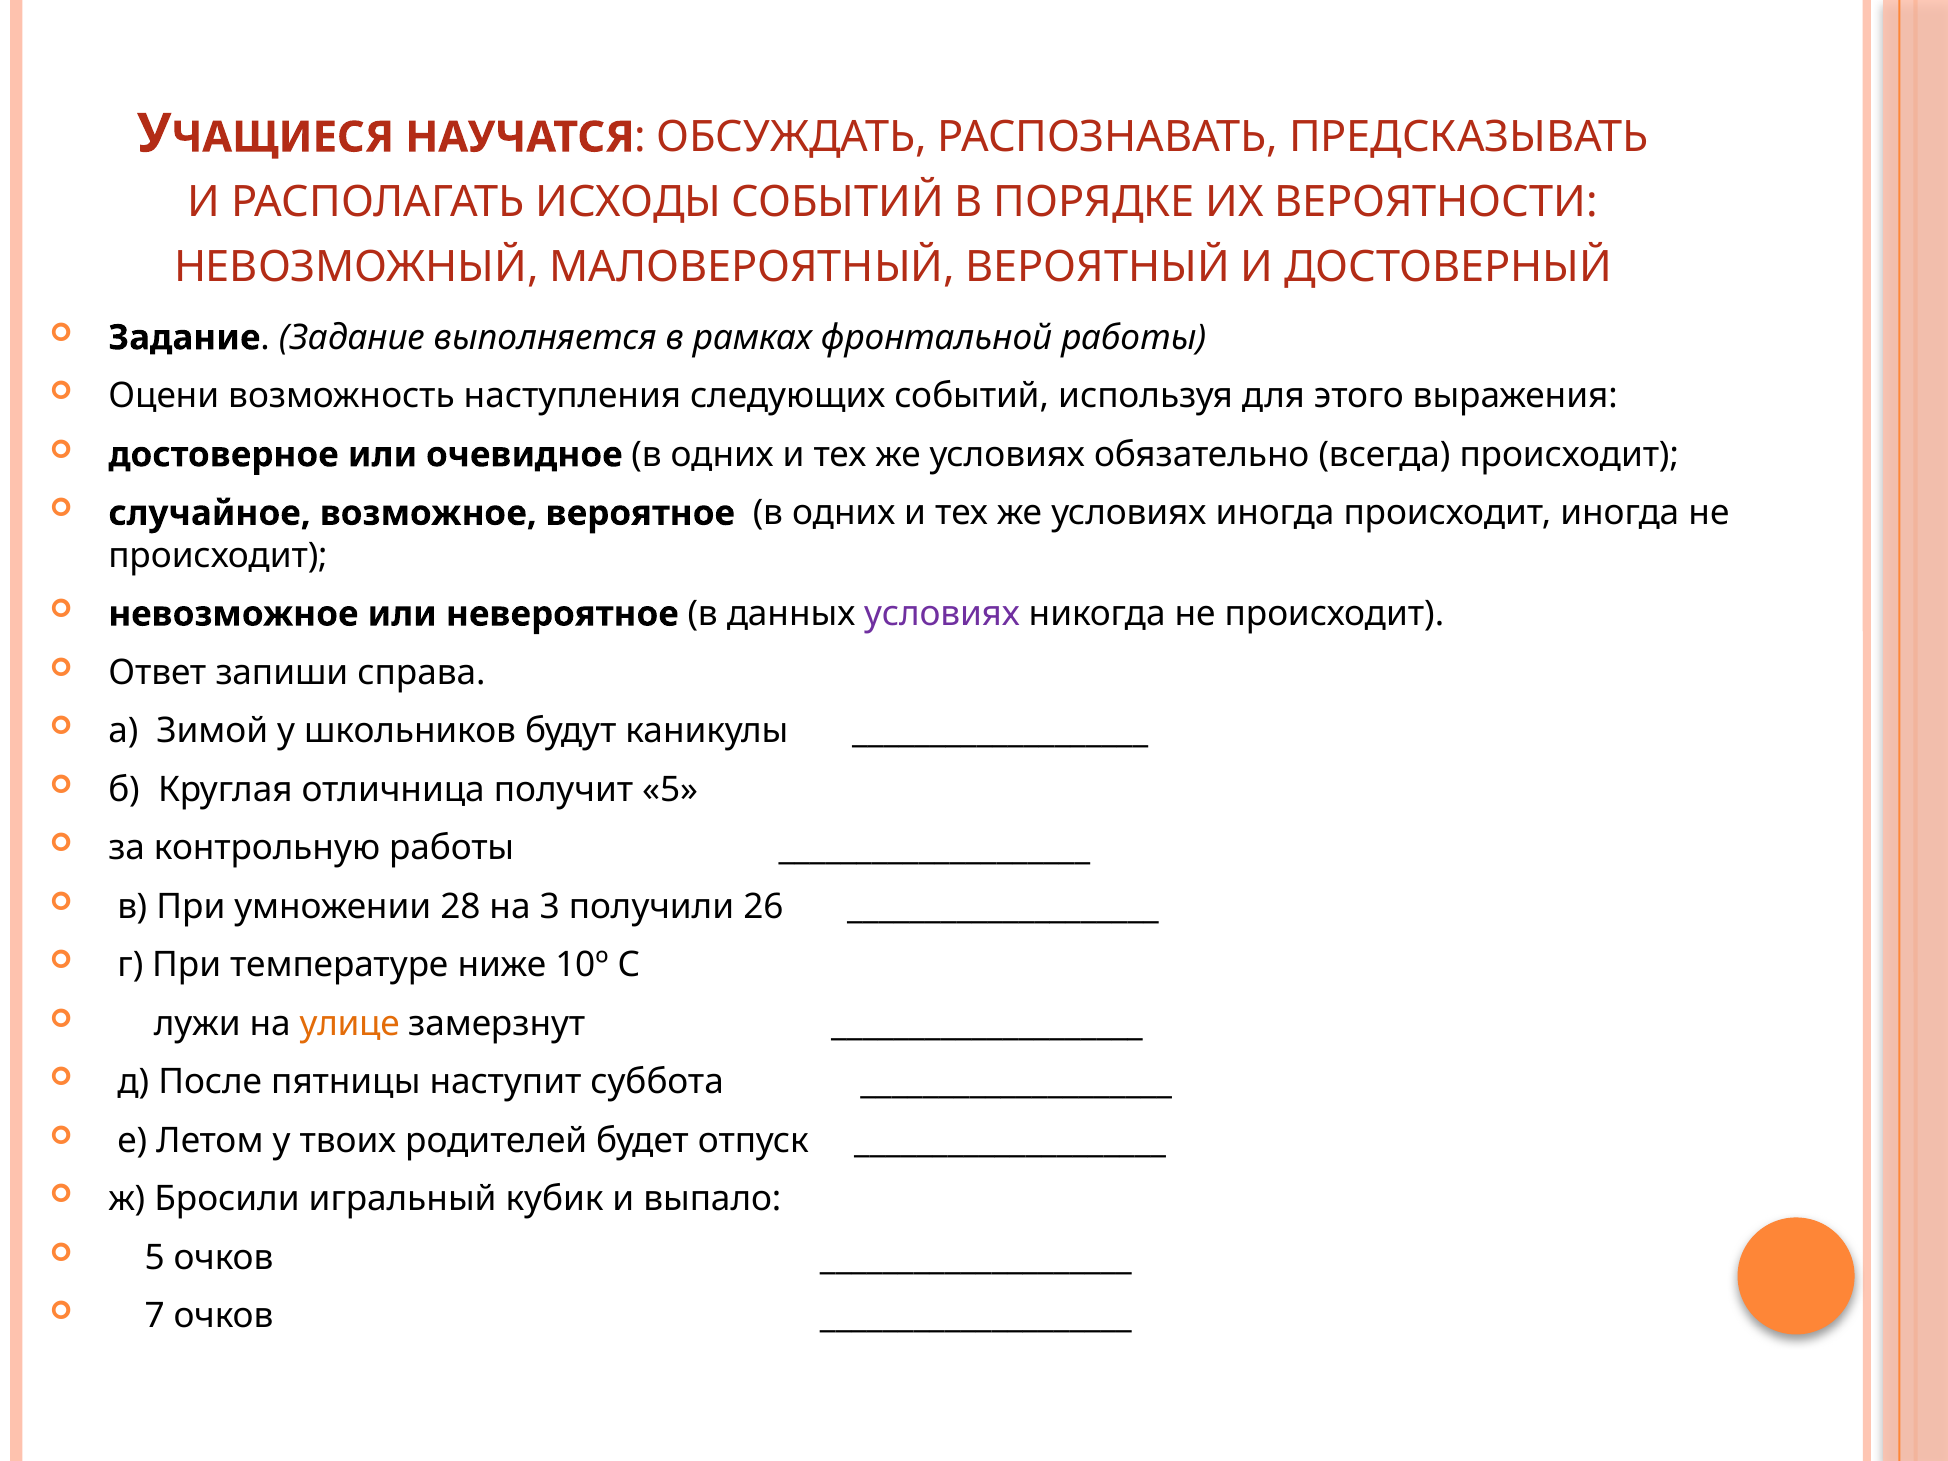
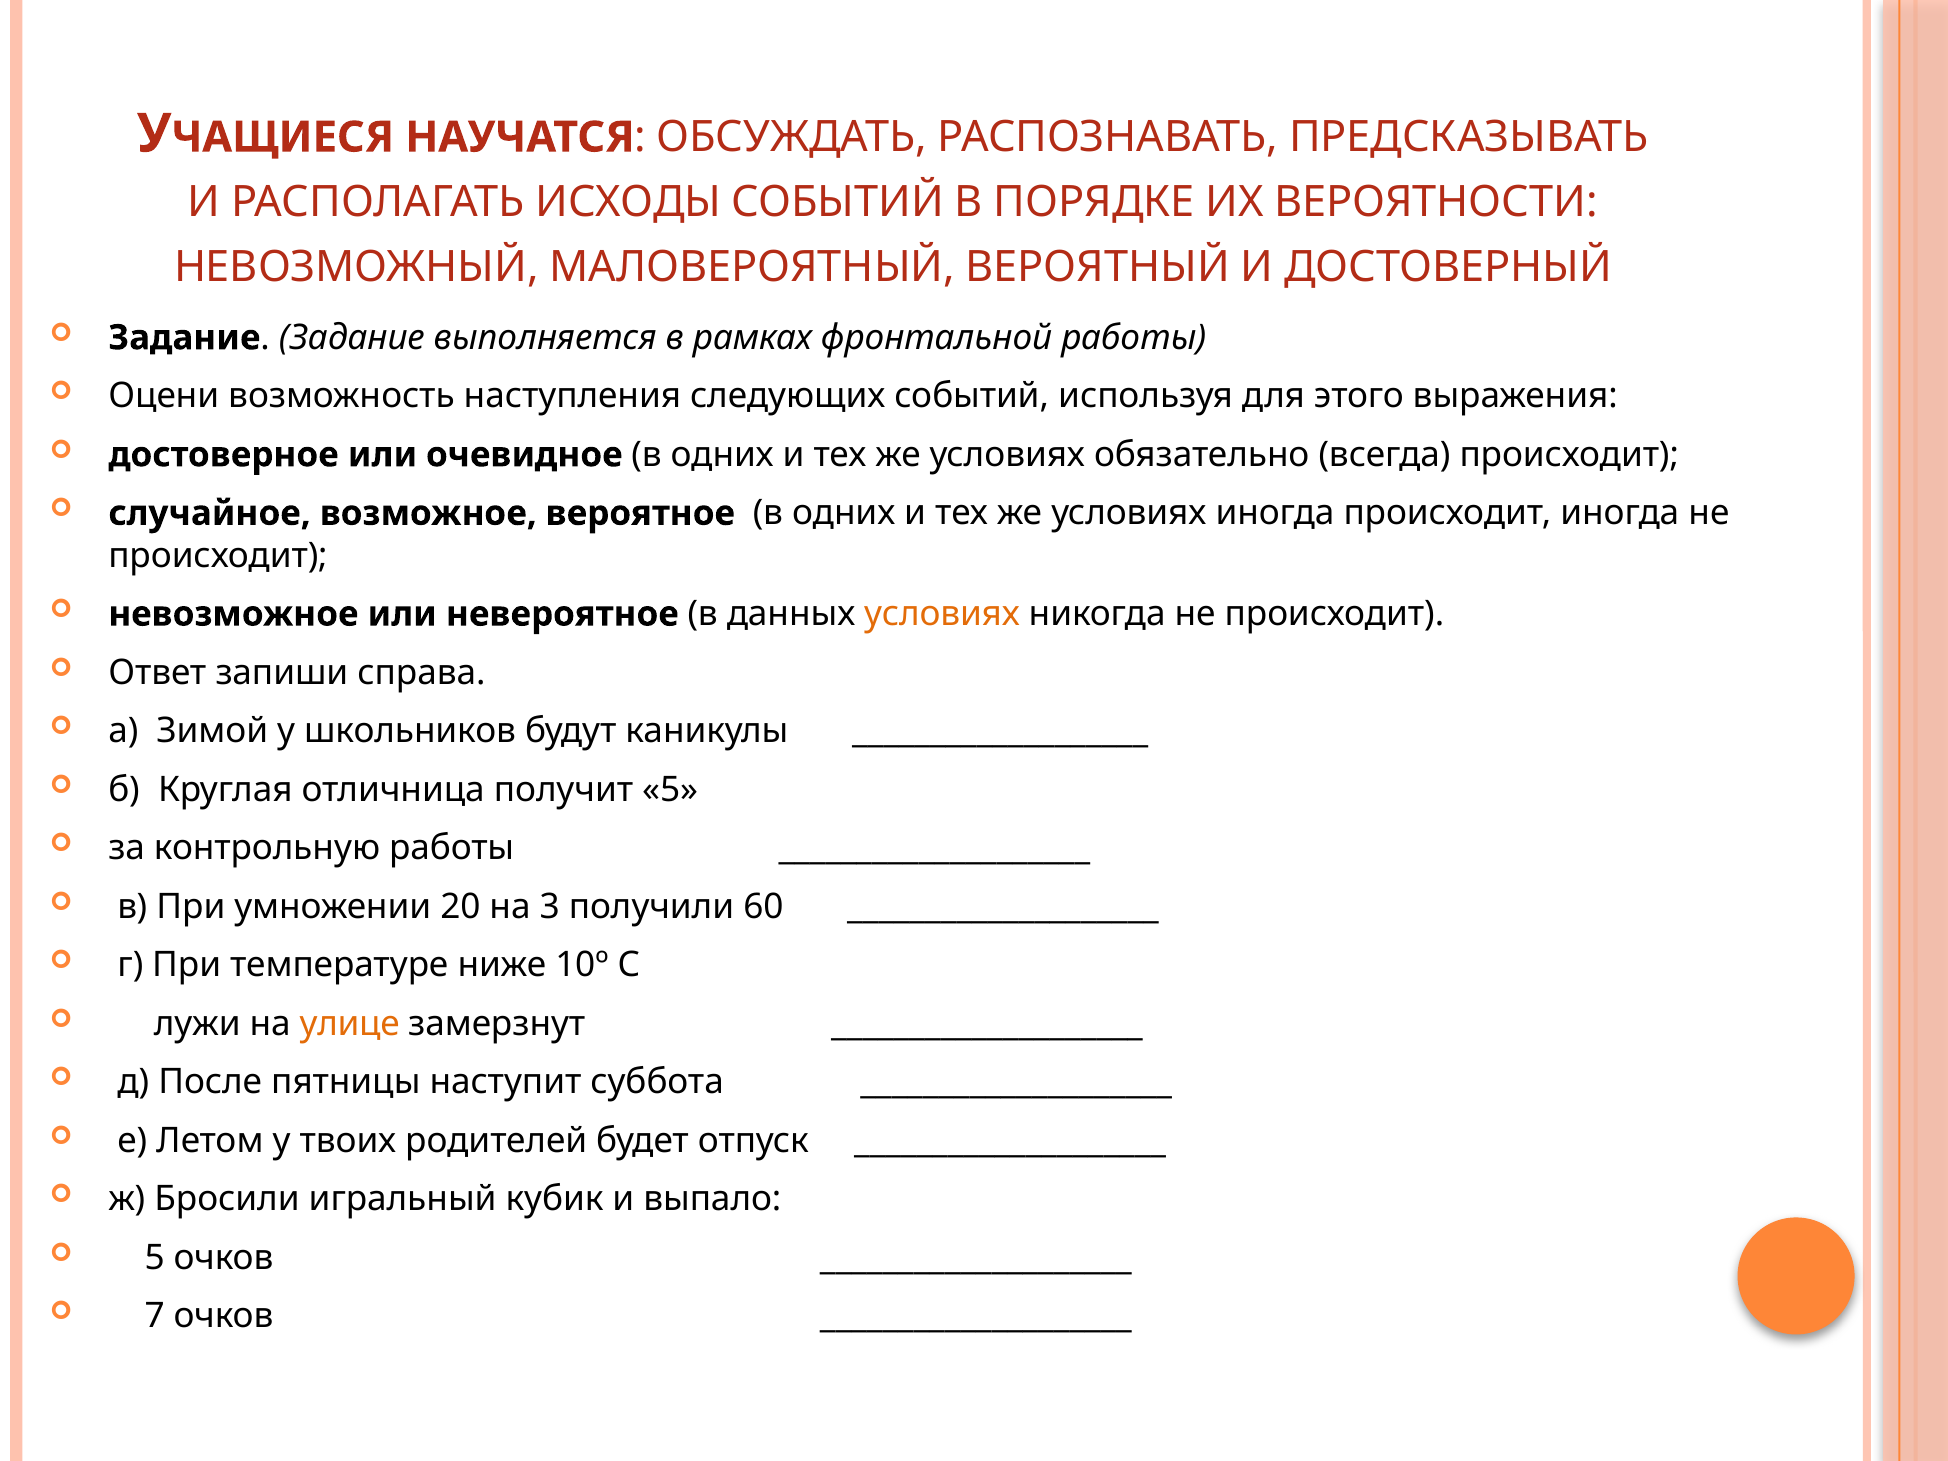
условиях at (942, 614) colour: purple -> orange
28: 28 -> 20
26: 26 -> 60
